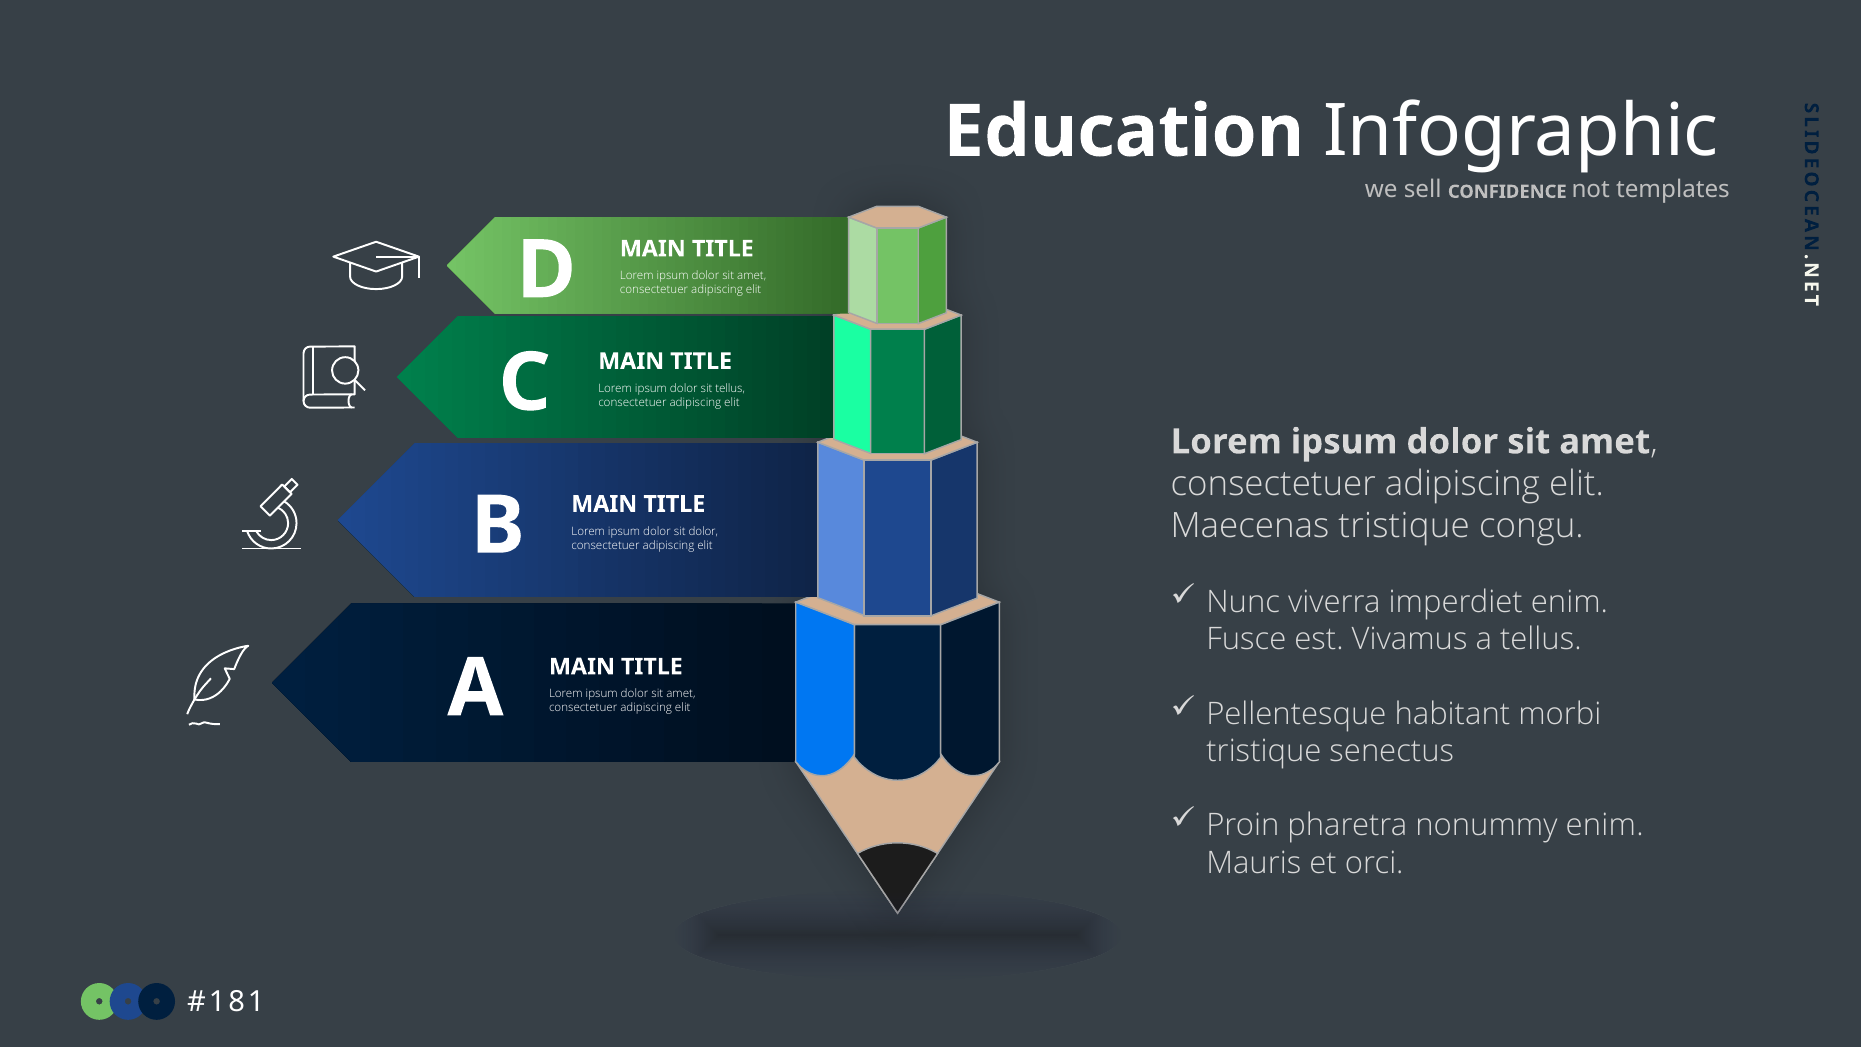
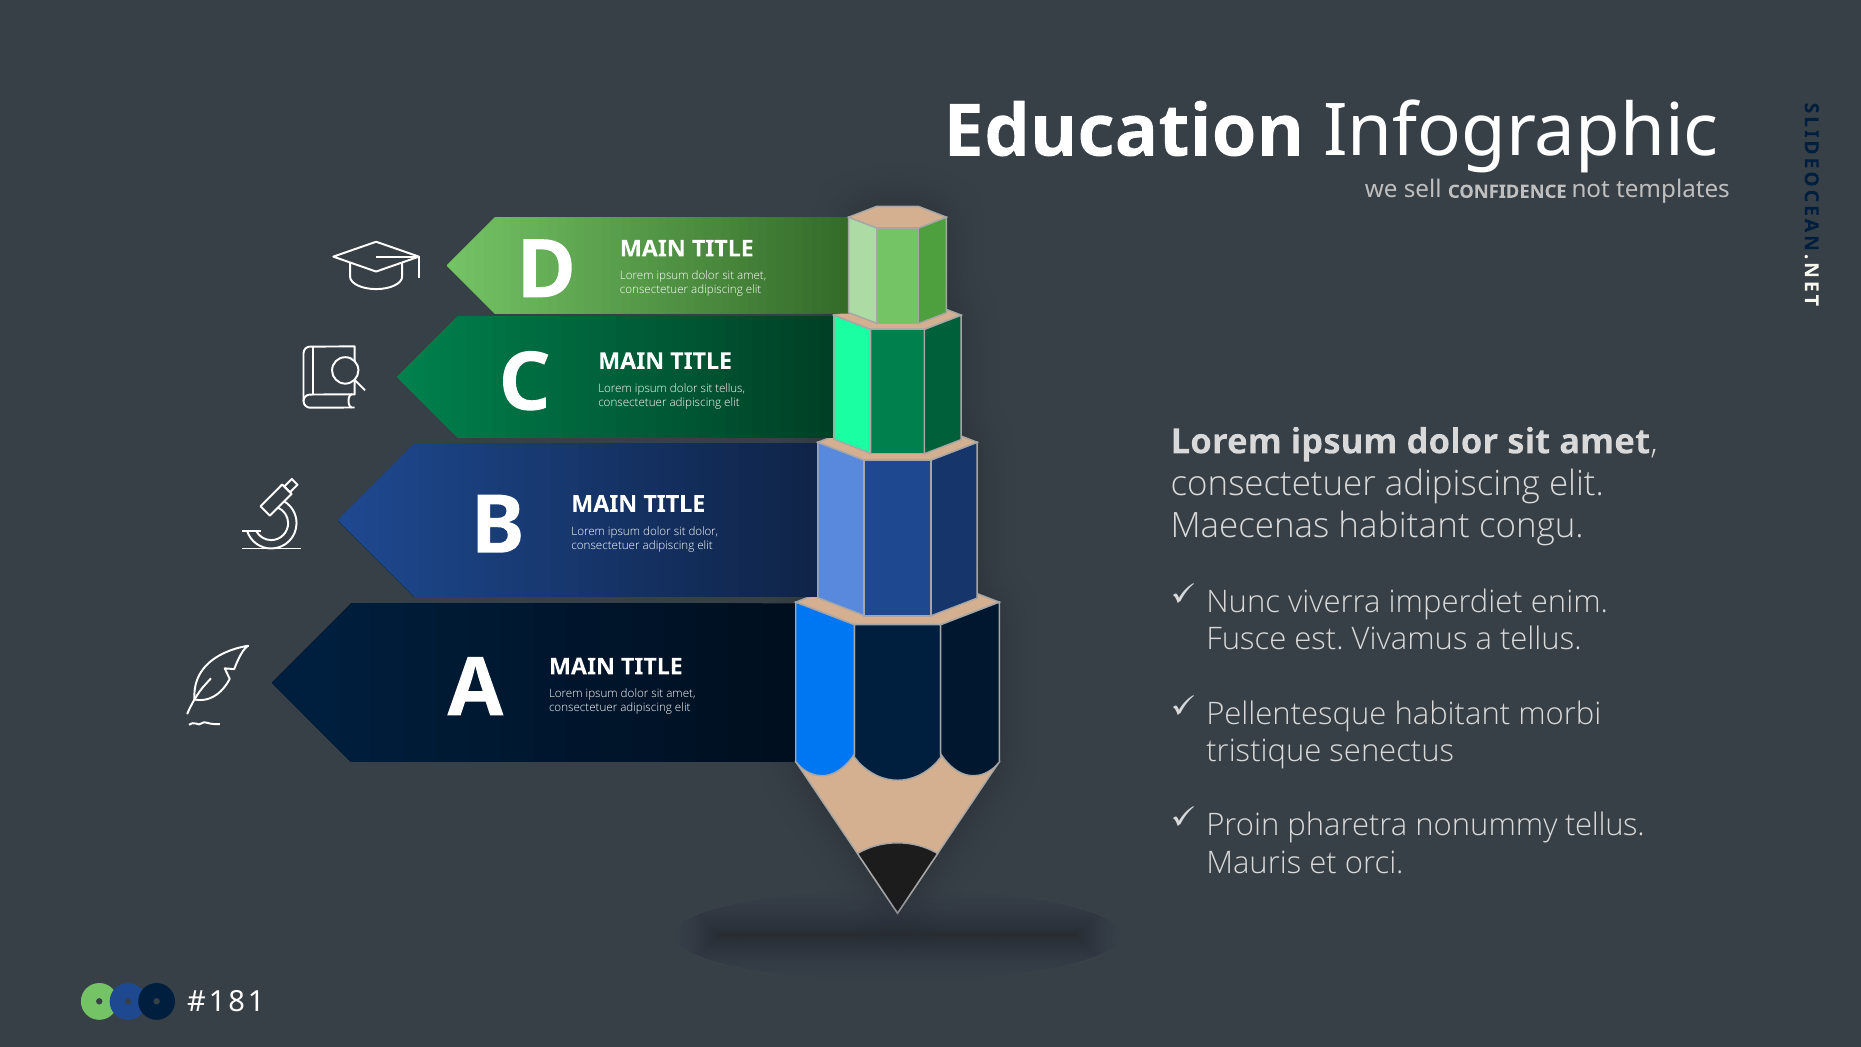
Maecenas tristique: tristique -> habitant
nonummy enim: enim -> tellus
